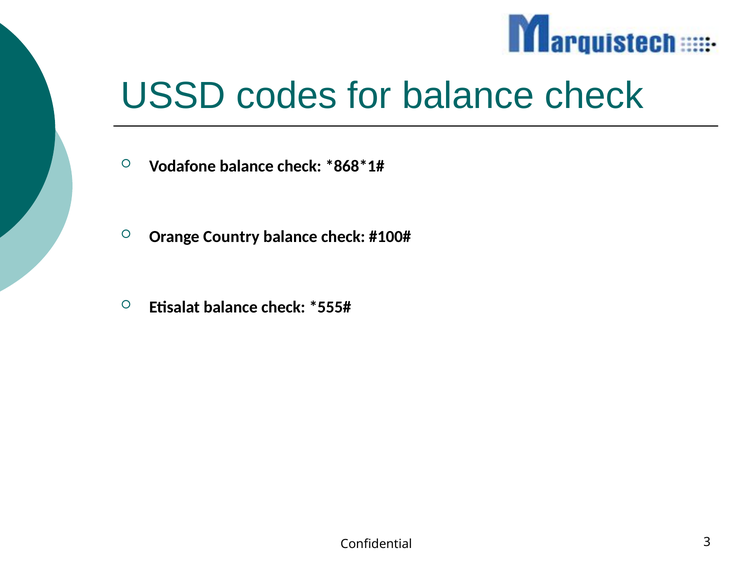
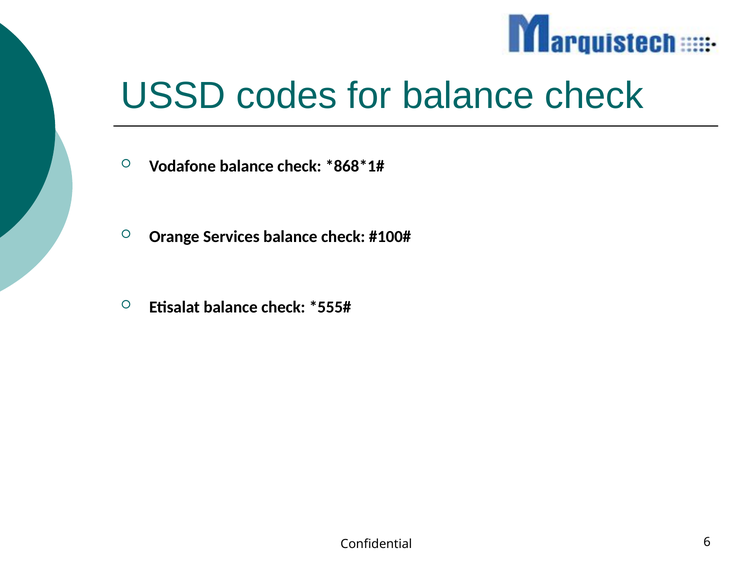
Country: Country -> Services
3: 3 -> 6
